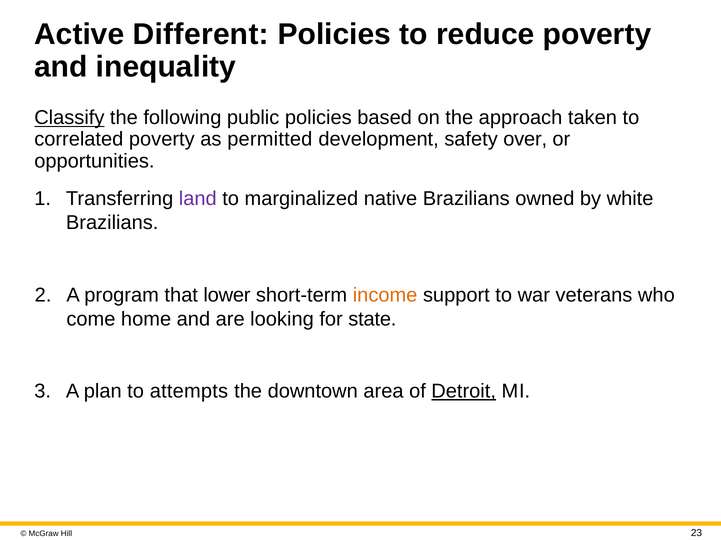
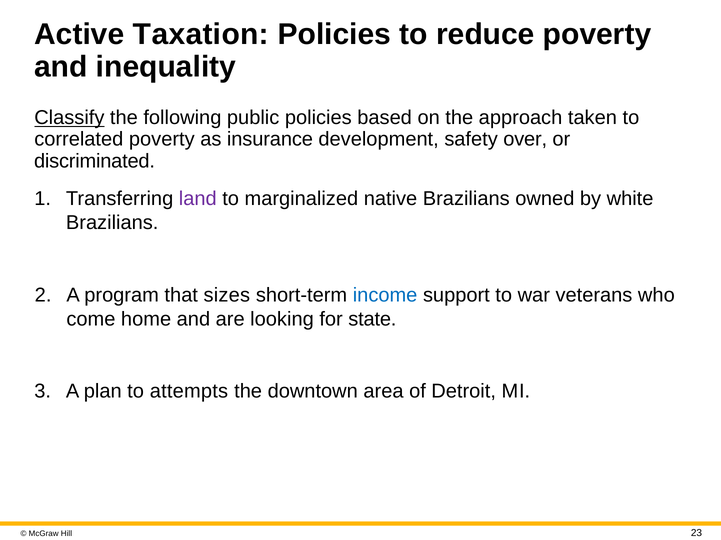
Different: Different -> Taxation
permitted: permitted -> insurance
opportunities: opportunities -> discriminated
lower: lower -> sizes
income colour: orange -> blue
Detroit underline: present -> none
